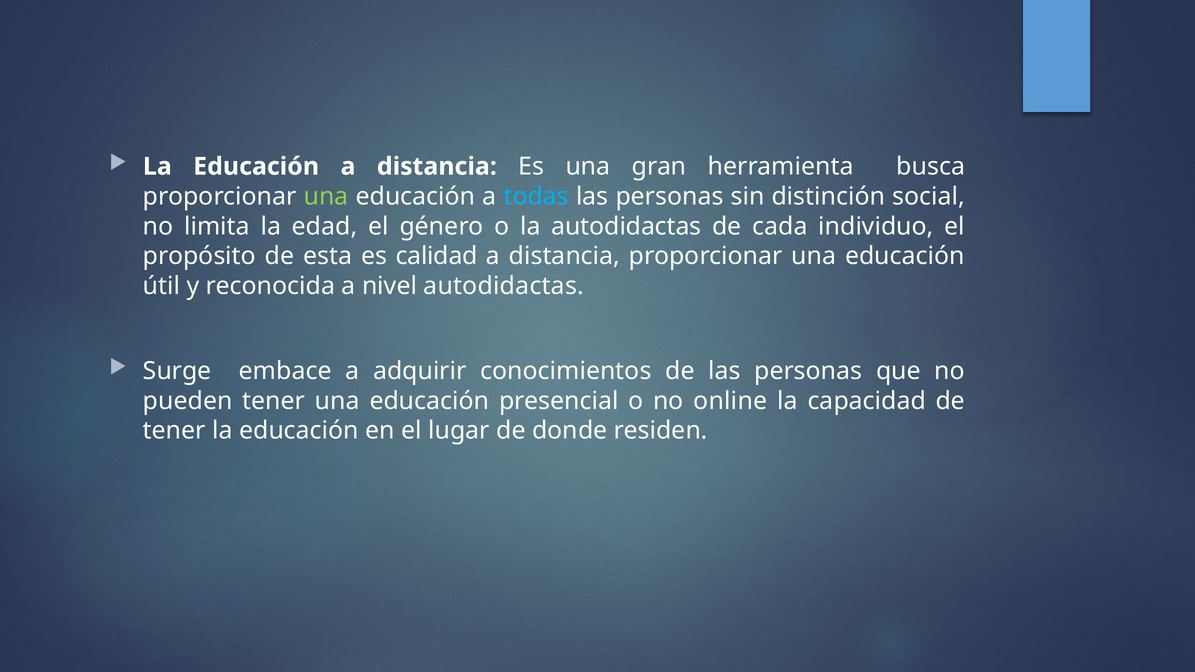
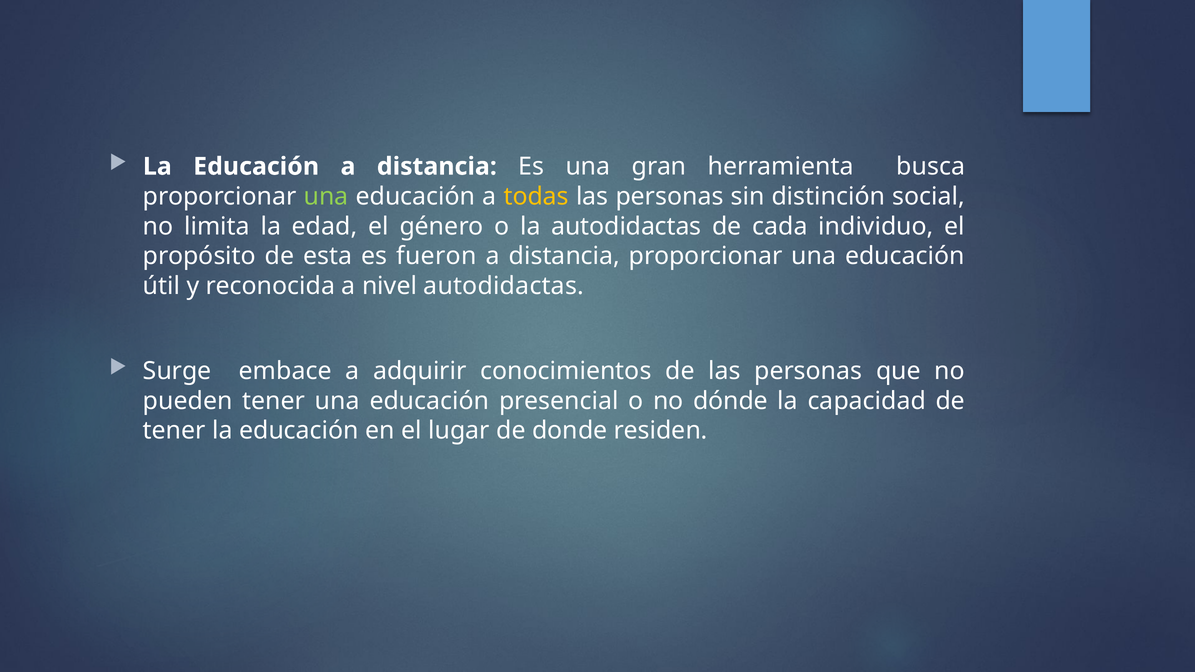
todas colour: light blue -> yellow
calidad: calidad -> fueron
online: online -> dónde
